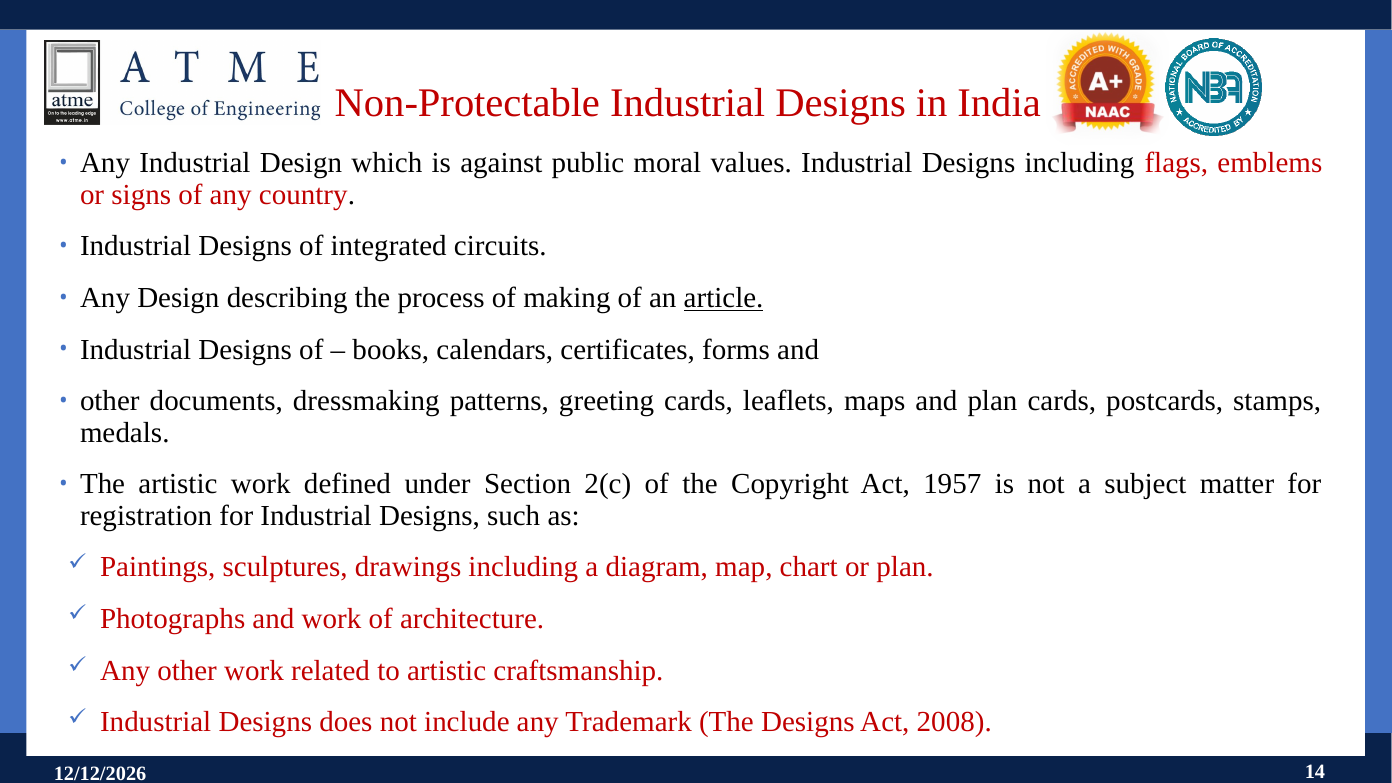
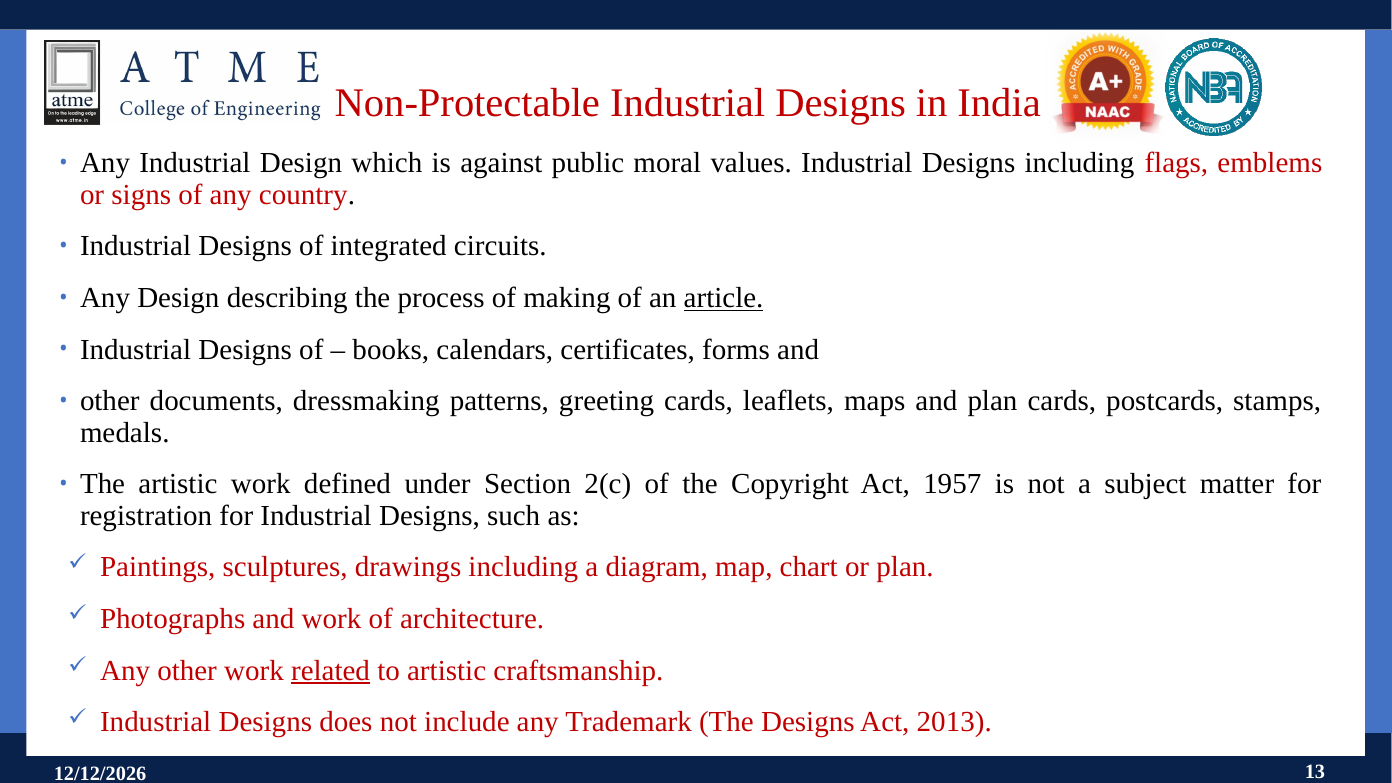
related underline: none -> present
2008: 2008 -> 2013
14: 14 -> 13
